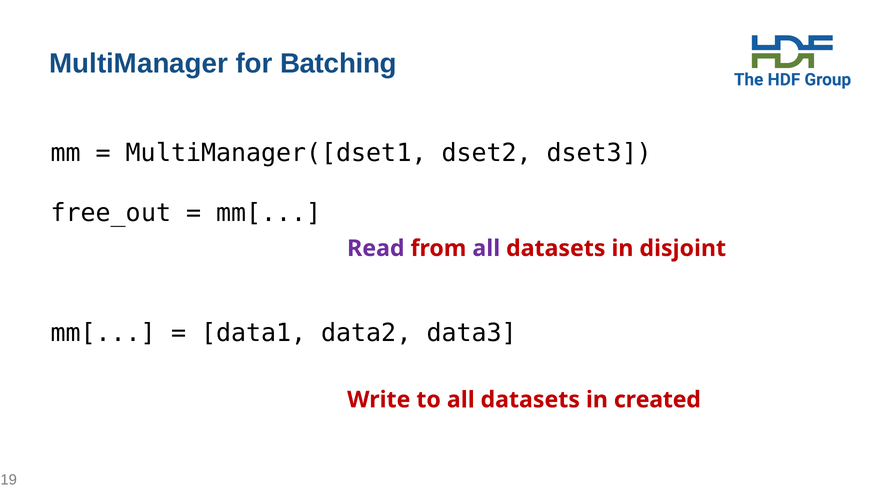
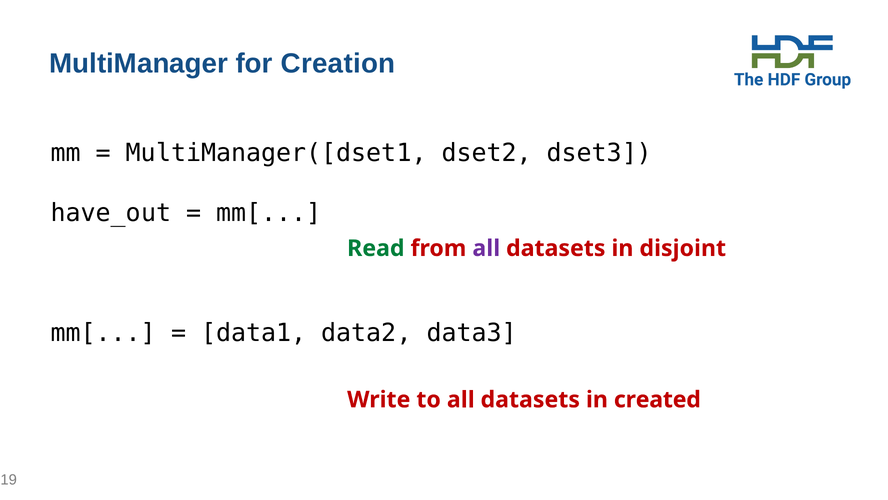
Batching: Batching -> Creation
free_out: free_out -> have_out
Read colour: purple -> green
